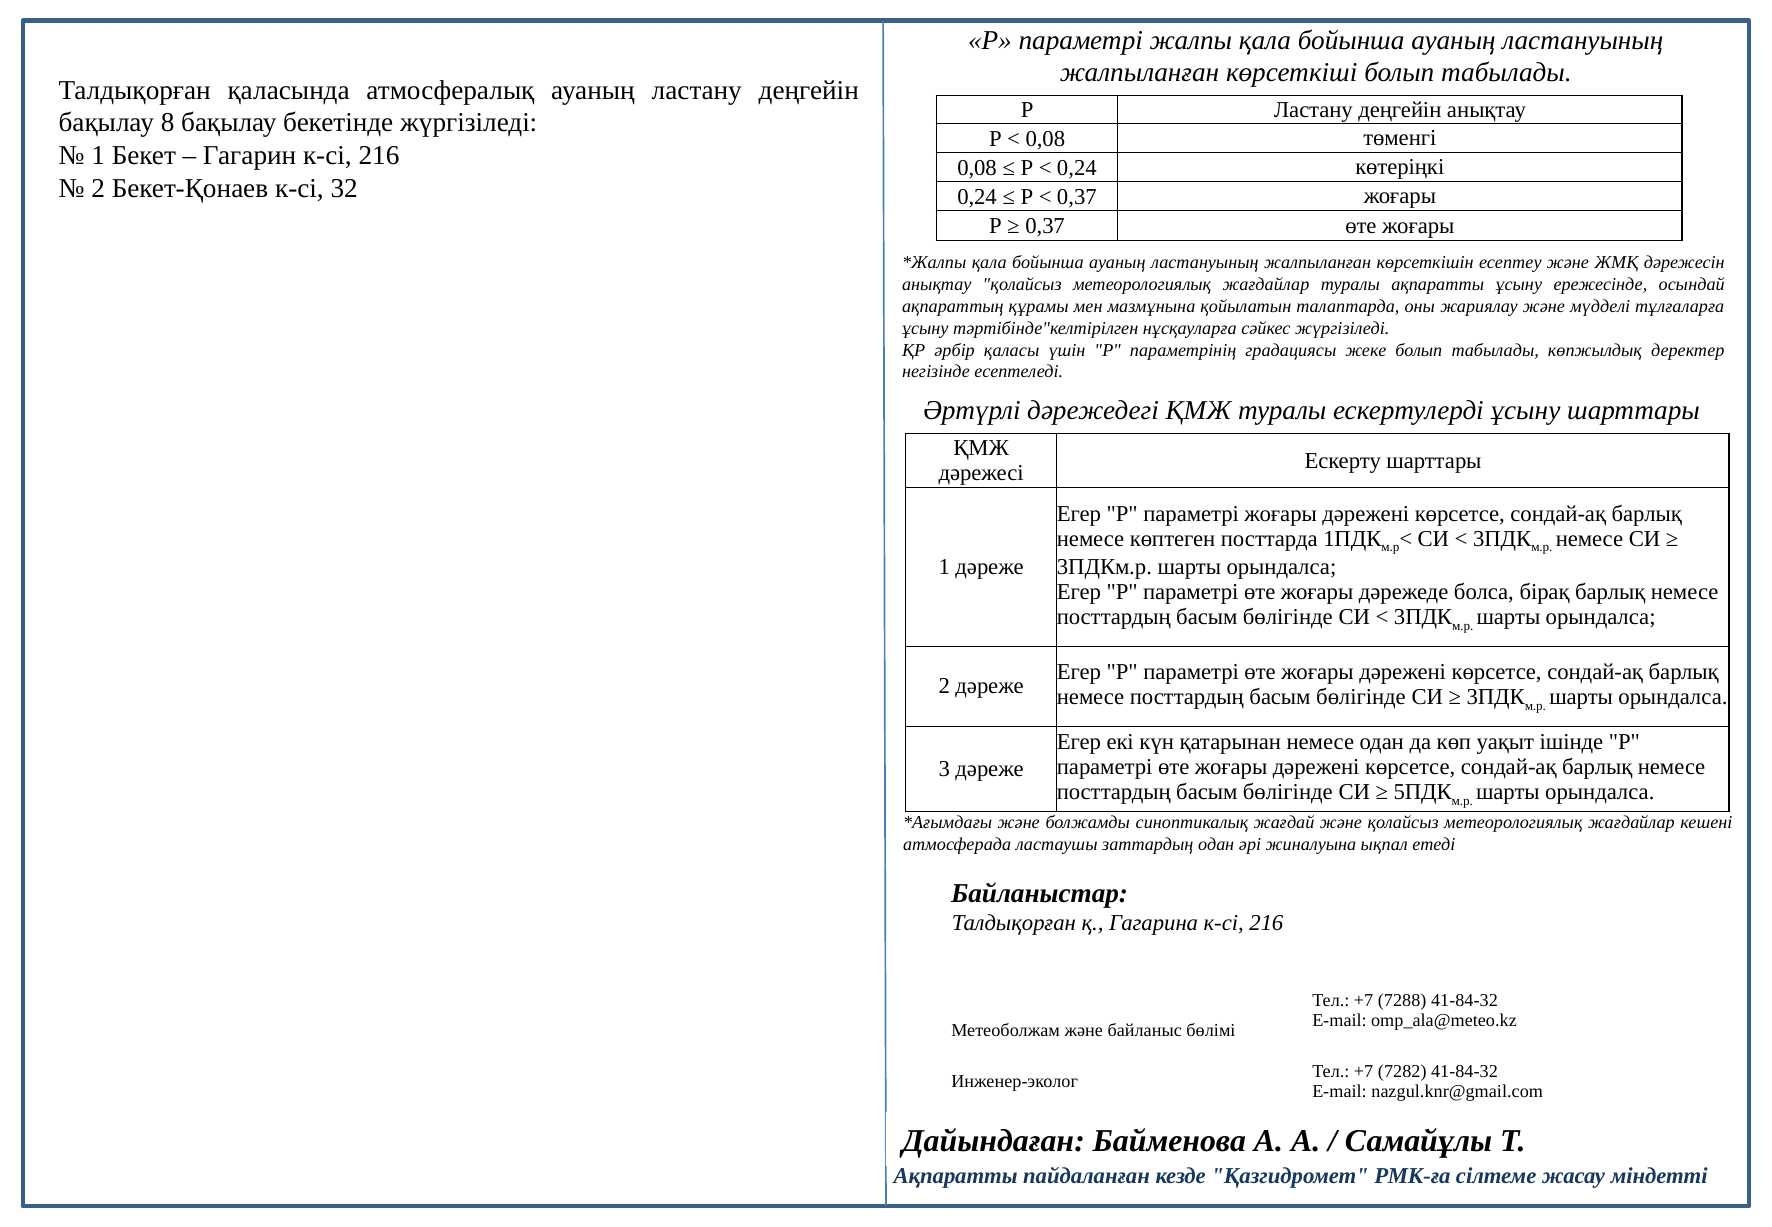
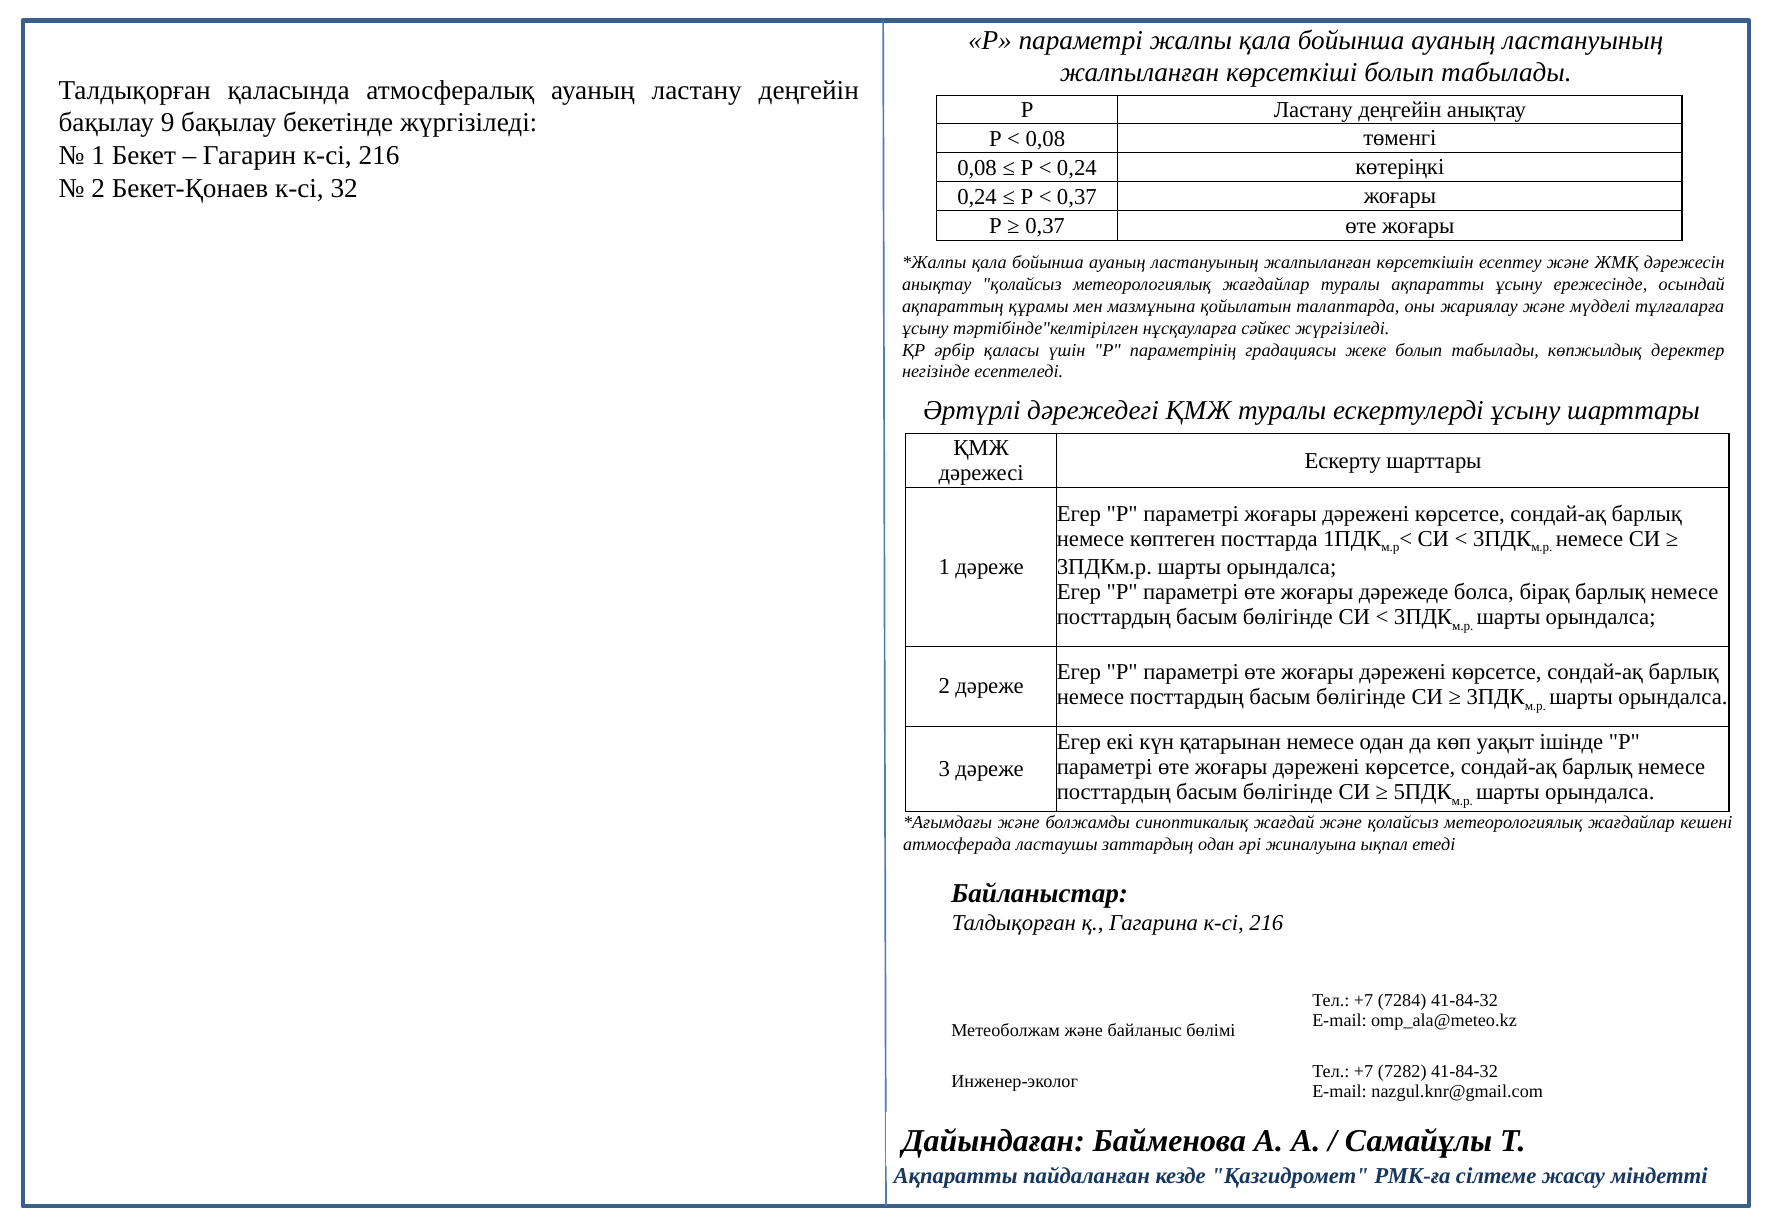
8: 8 -> 9
7288: 7288 -> 7284
